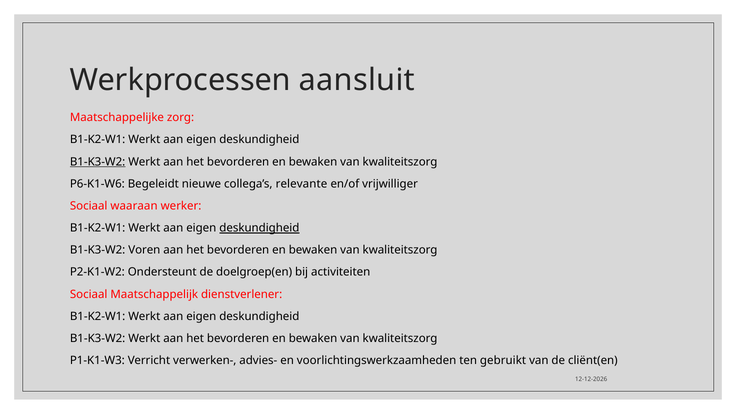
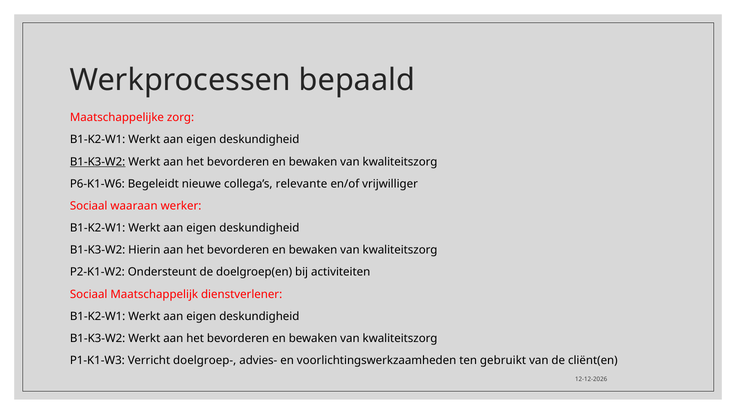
aansluit: aansluit -> bepaald
deskundigheid at (259, 228) underline: present -> none
Voren: Voren -> Hierin
verwerken-: verwerken- -> doelgroep-
